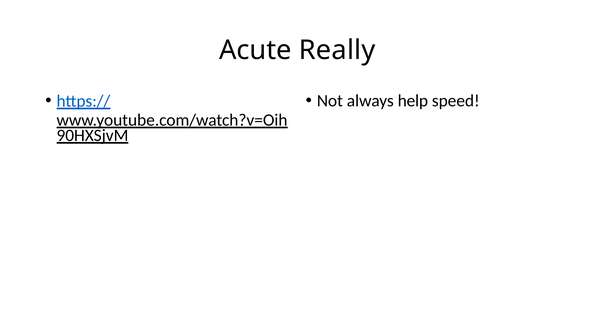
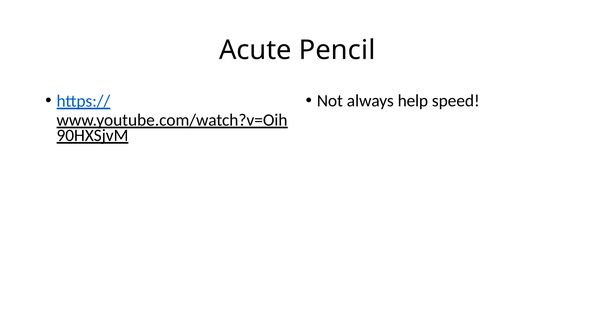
Really: Really -> Pencil
